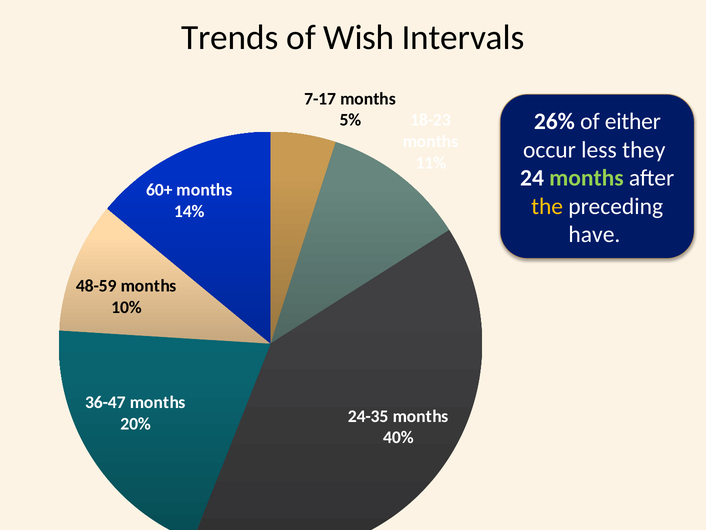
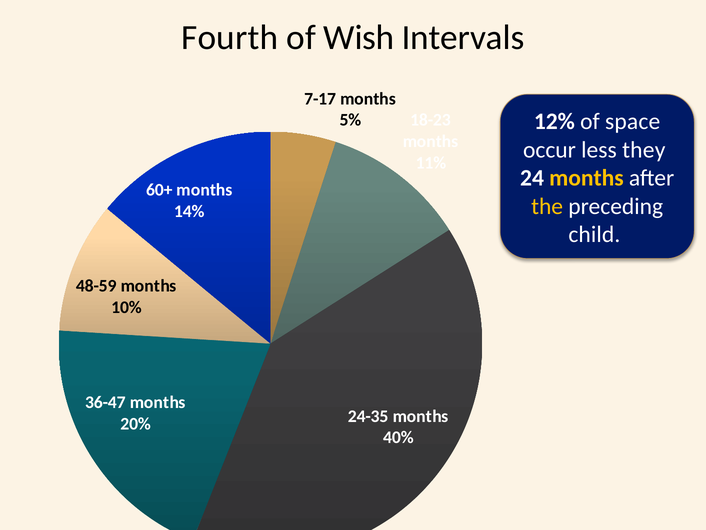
Trends: Trends -> Fourth
26%: 26% -> 12%
either: either -> space
months at (586, 178) colour: light green -> yellow
have: have -> child
